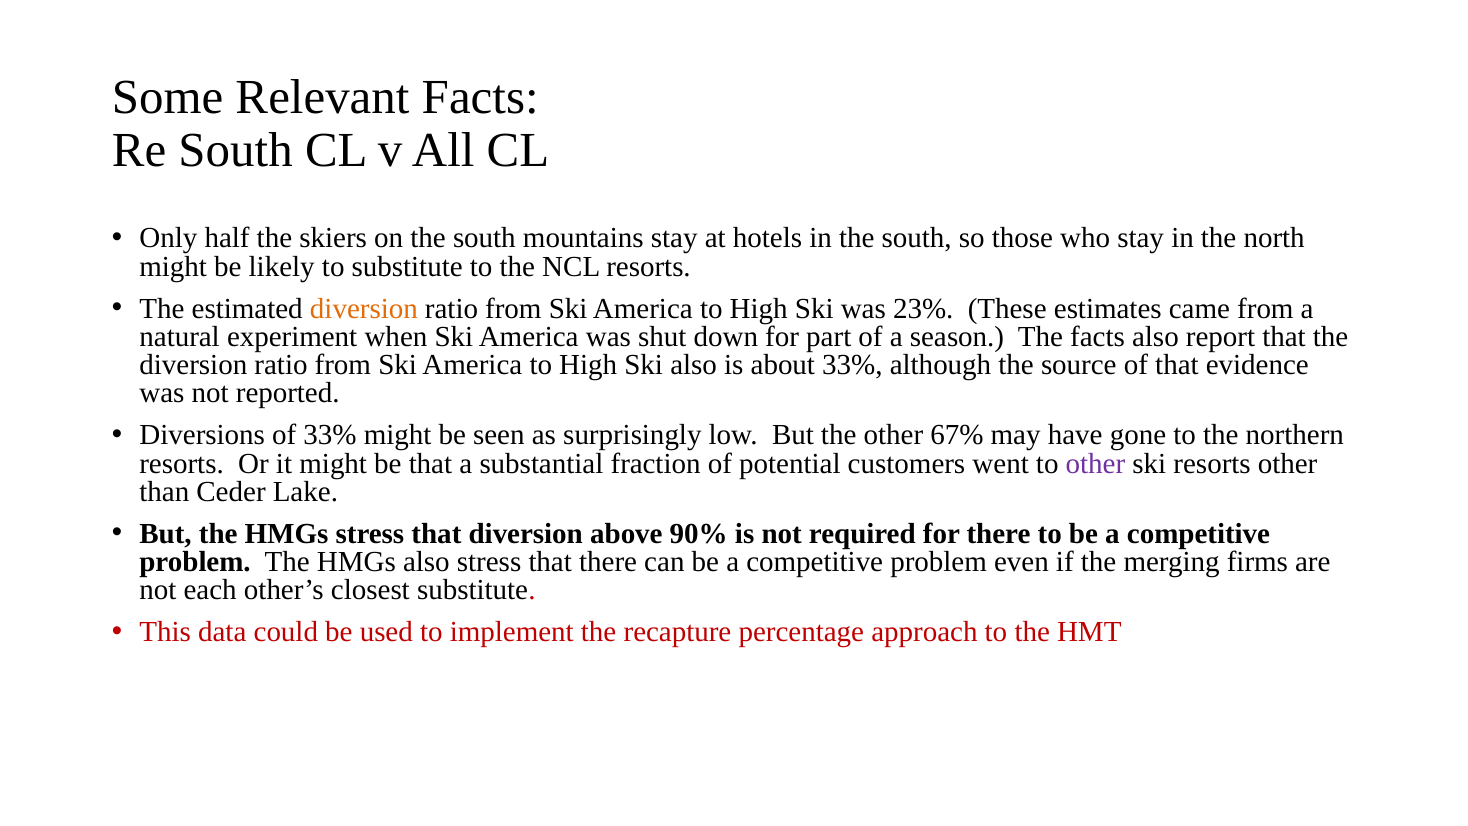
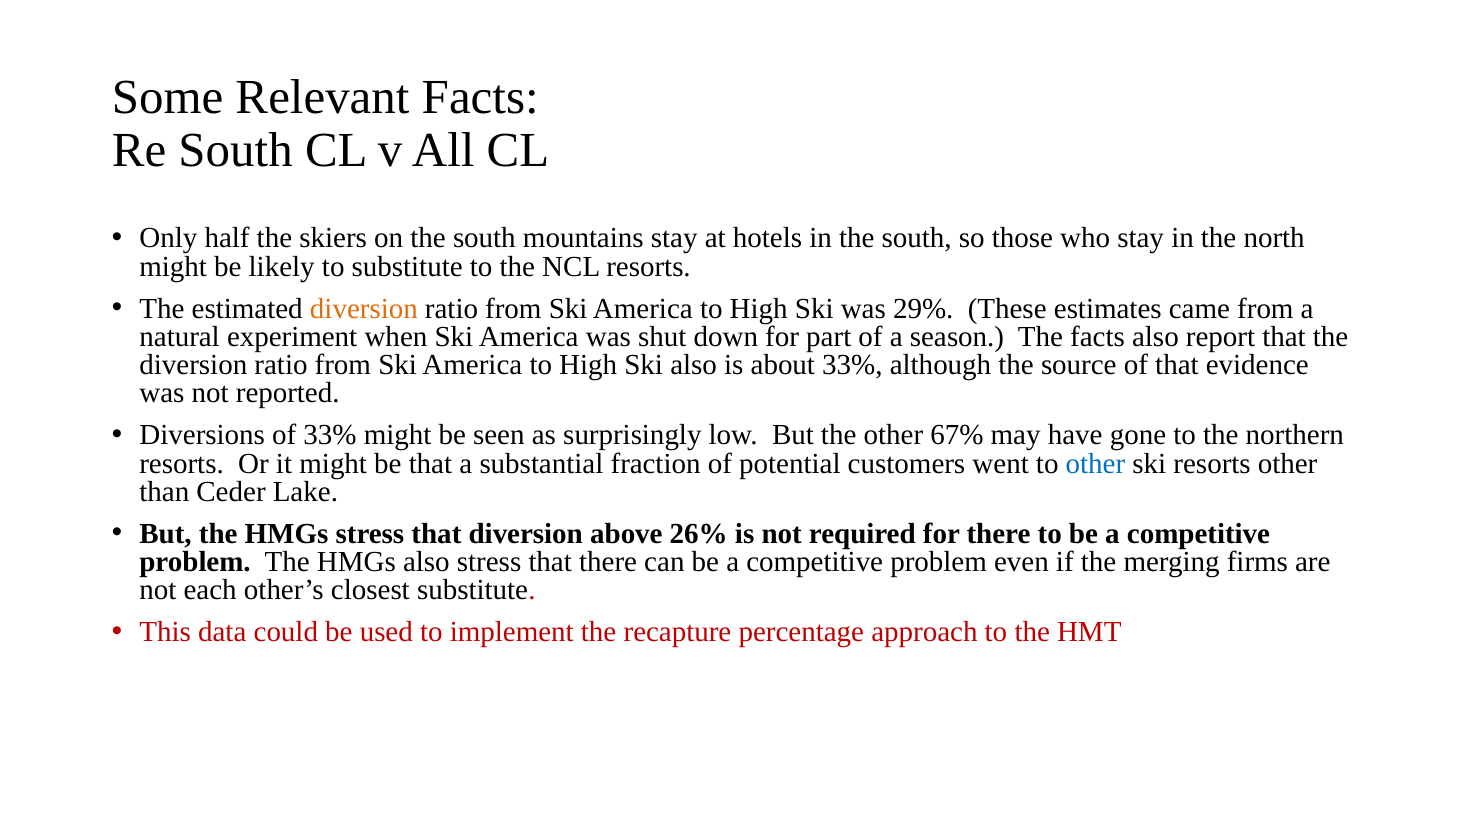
23%: 23% -> 29%
other at (1095, 463) colour: purple -> blue
90%: 90% -> 26%
